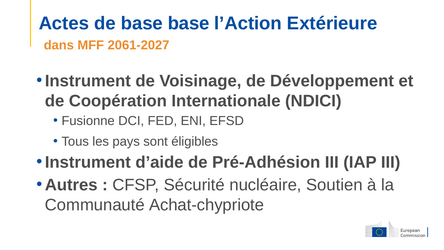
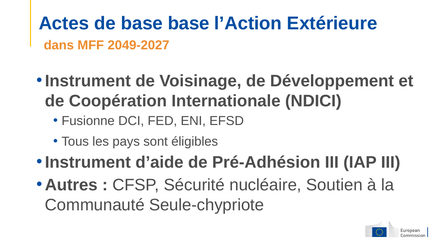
2061-2027: 2061-2027 -> 2049-2027
Achat-chypriote: Achat-chypriote -> Seule-chypriote
